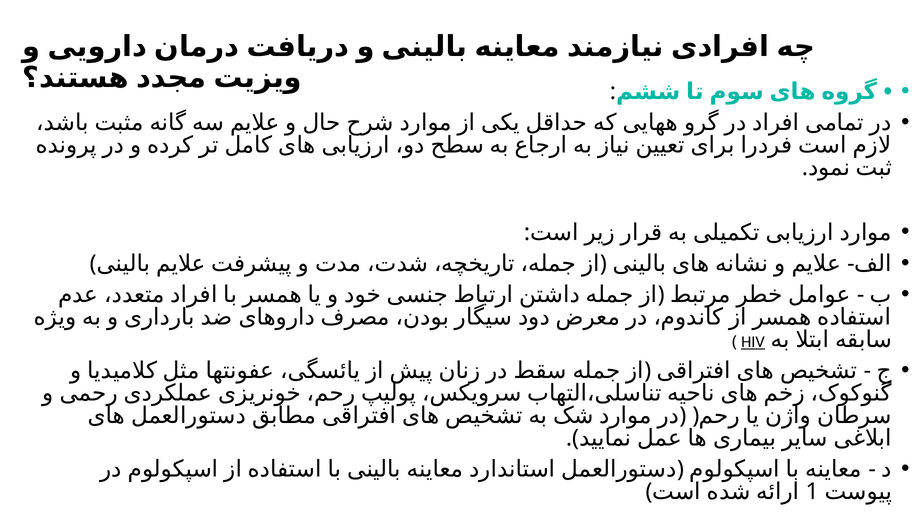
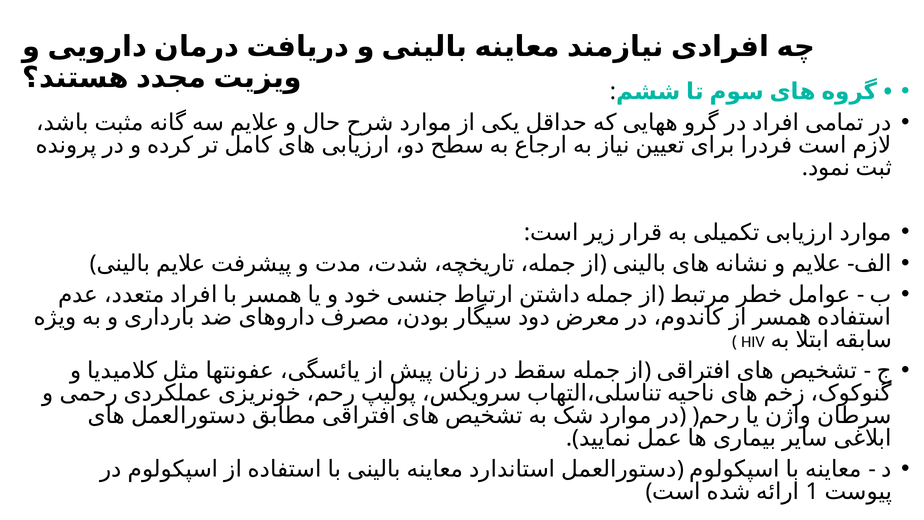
HIV underline: present -> none
